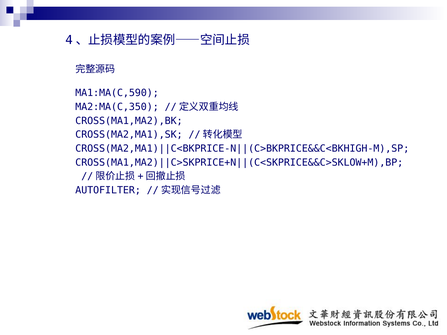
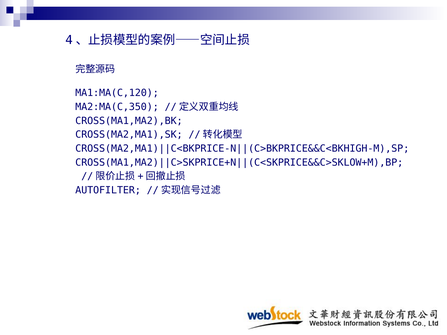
MA1:MA(C,590: MA1:MA(C,590 -> MA1:MA(C,120
